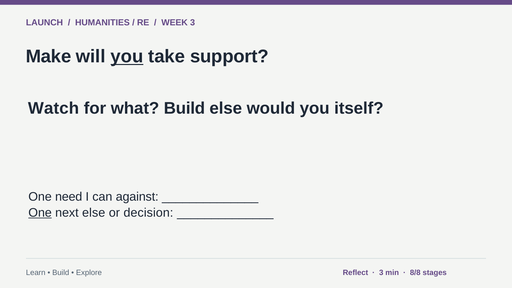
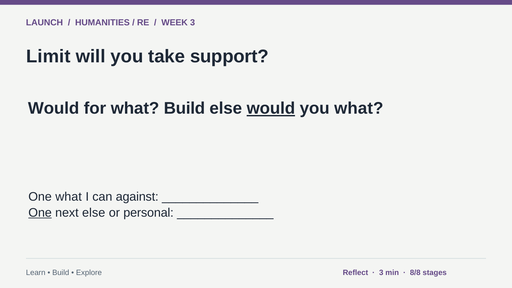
Make: Make -> Limit
you at (127, 56) underline: present -> none
Watch at (54, 108): Watch -> Would
would at (271, 108) underline: none -> present
you itself: itself -> what
One need: need -> what
decision: decision -> personal
